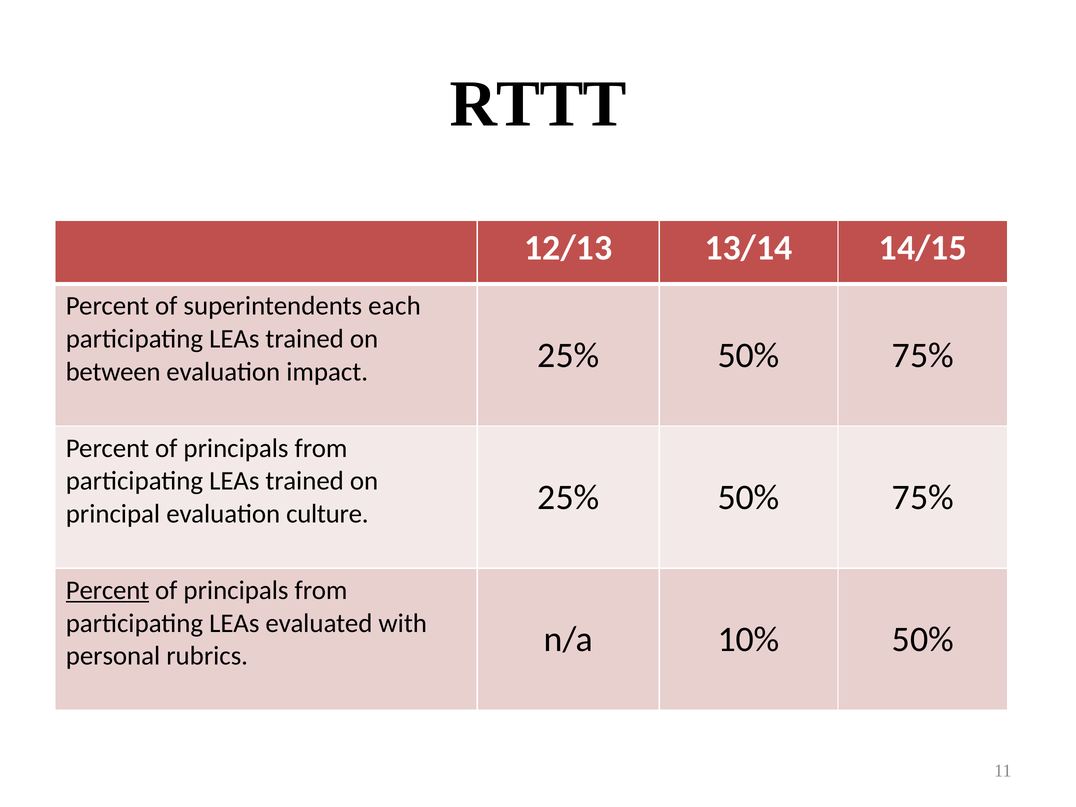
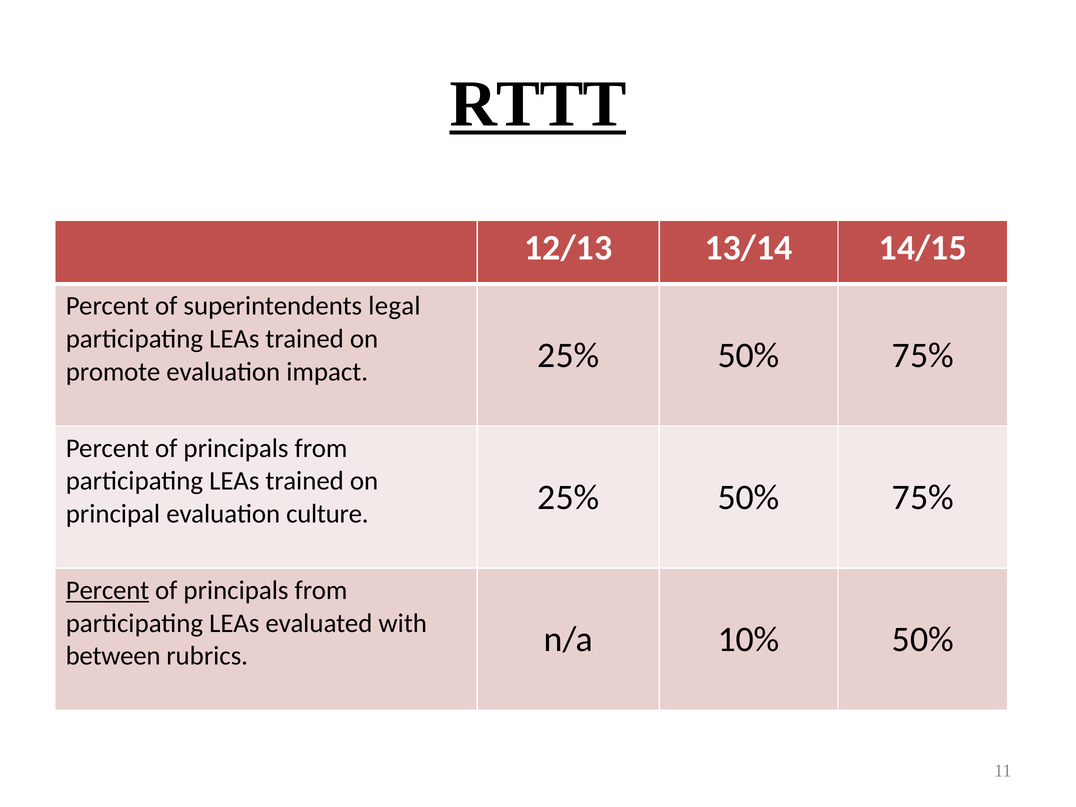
RTTT underline: none -> present
each: each -> legal
between: between -> promote
personal: personal -> between
